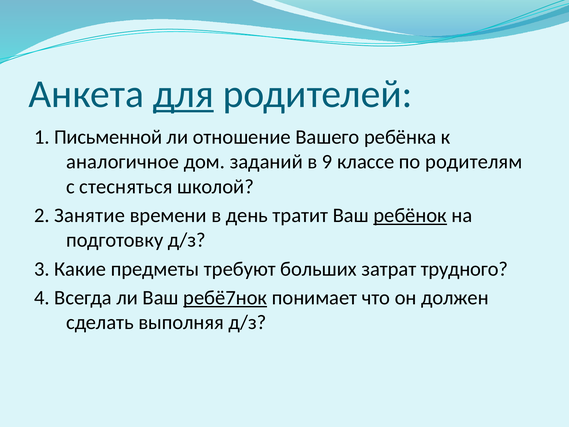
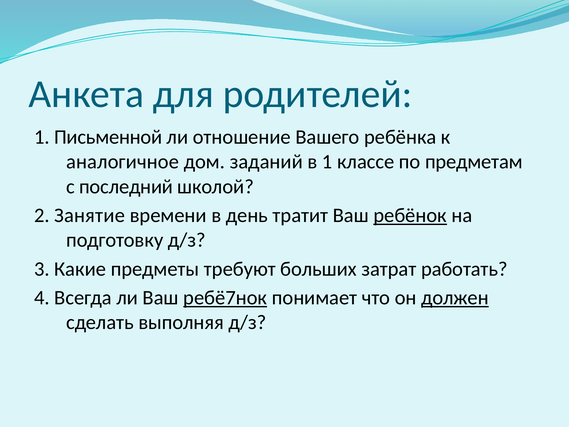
для underline: present -> none
в 9: 9 -> 1
родителям: родителям -> предметам
стесняться: стесняться -> последний
трудного: трудного -> работать
должен underline: none -> present
